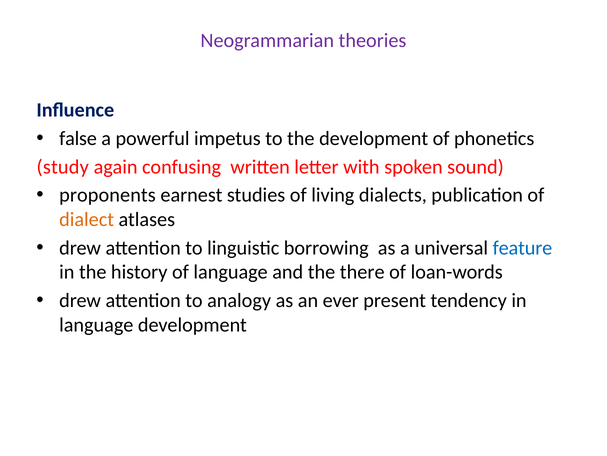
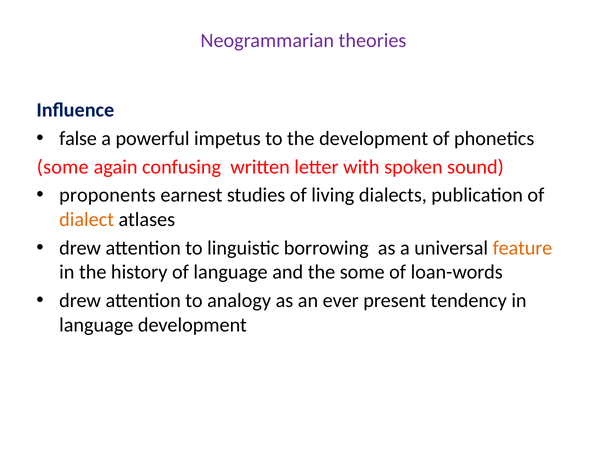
study at (63, 167): study -> some
feature colour: blue -> orange
the there: there -> some
